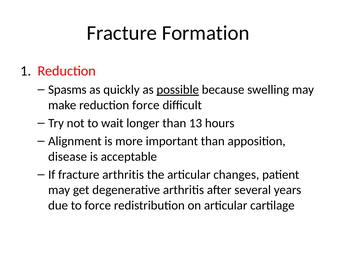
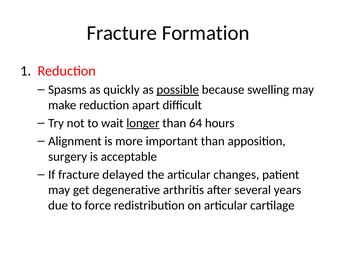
reduction force: force -> apart
longer underline: none -> present
13: 13 -> 64
disease: disease -> surgery
fracture arthritis: arthritis -> delayed
